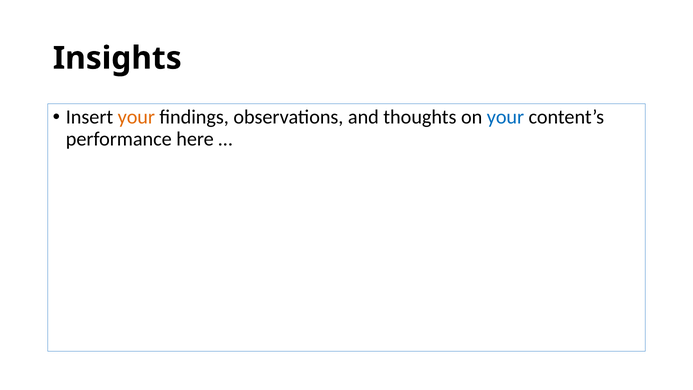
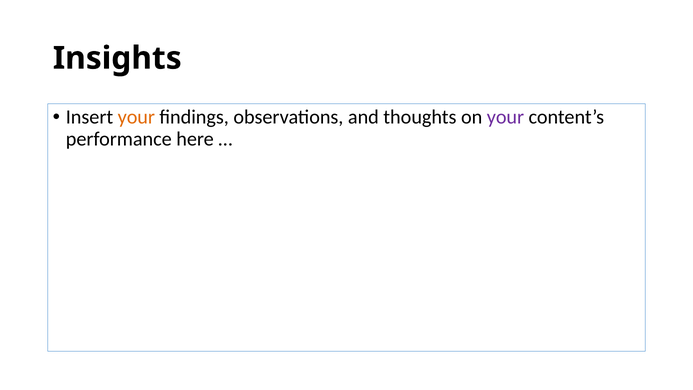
your at (505, 117) colour: blue -> purple
